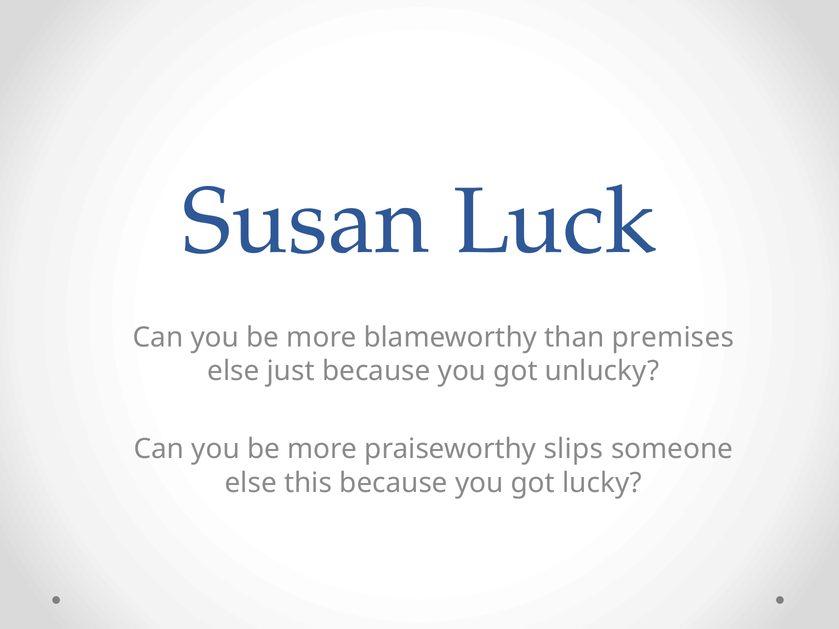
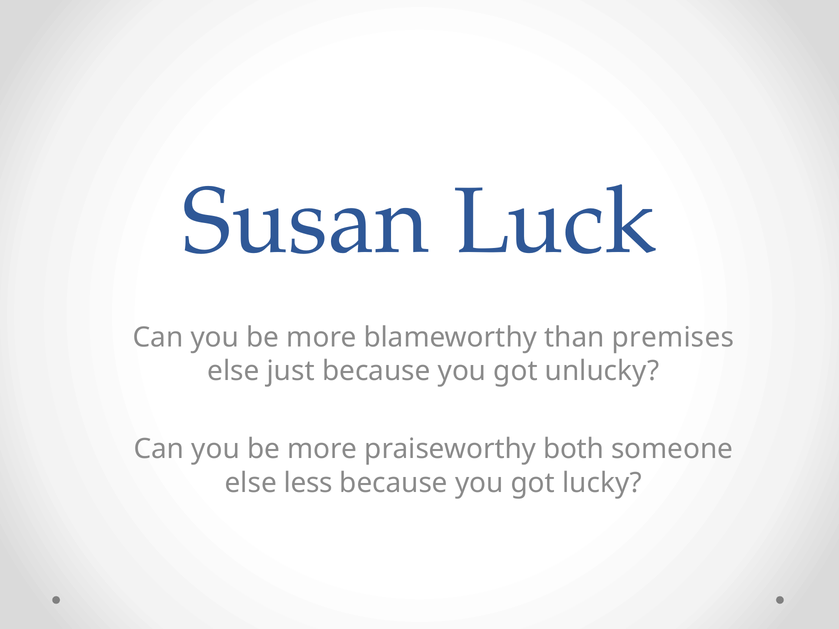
slips: slips -> both
this: this -> less
